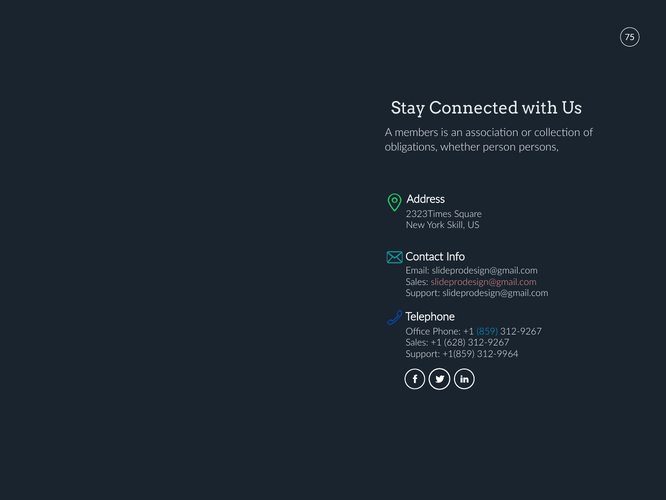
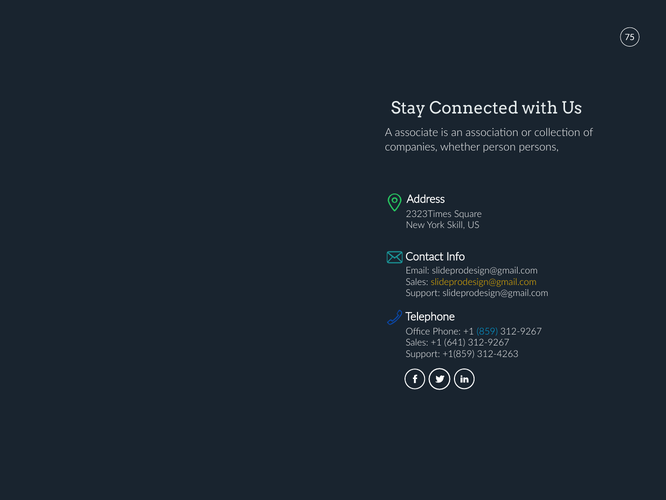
members: members -> associate
obligations: obligations -> companies
slideprodesign@gmail.com at (484, 282) colour: pink -> yellow
628: 628 -> 641
312-9964: 312-9964 -> 312-4263
